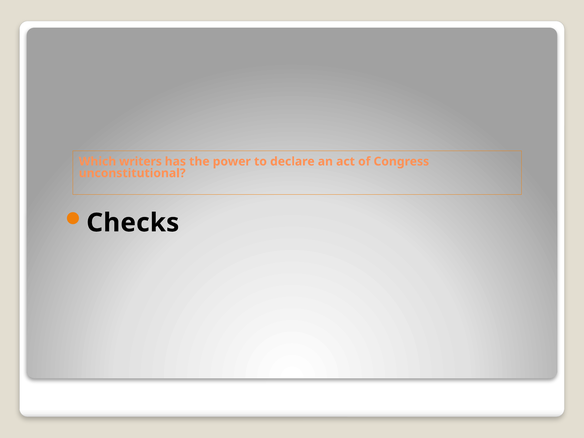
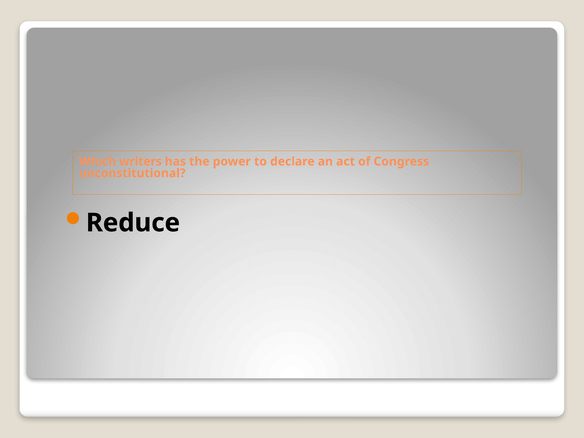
Checks: Checks -> Reduce
